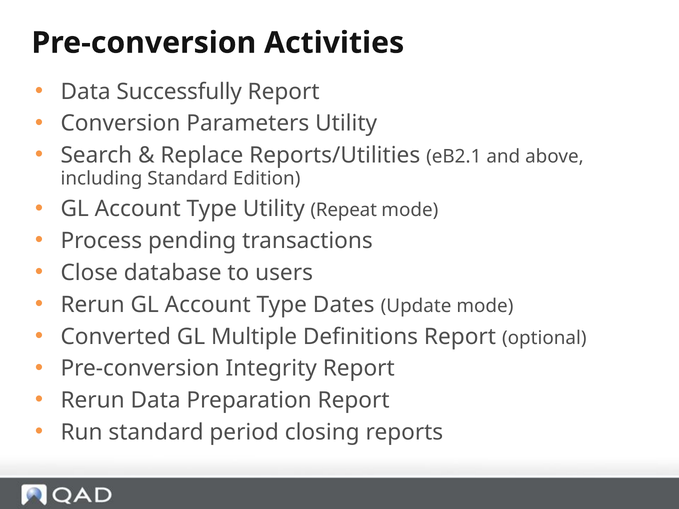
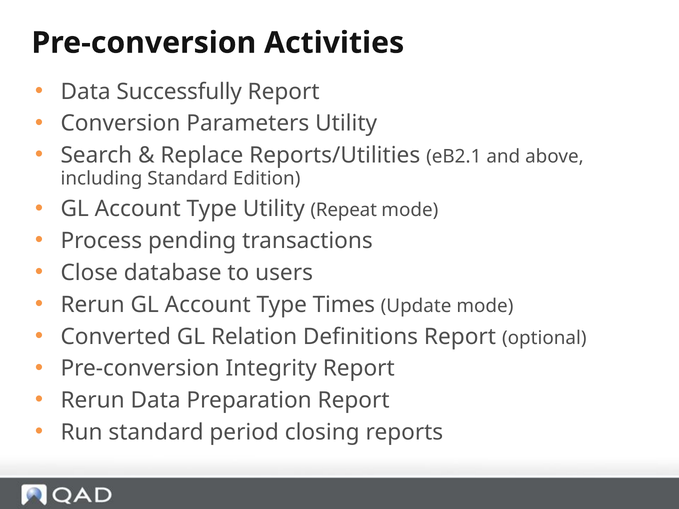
Dates: Dates -> Times
Multiple: Multiple -> Relation
